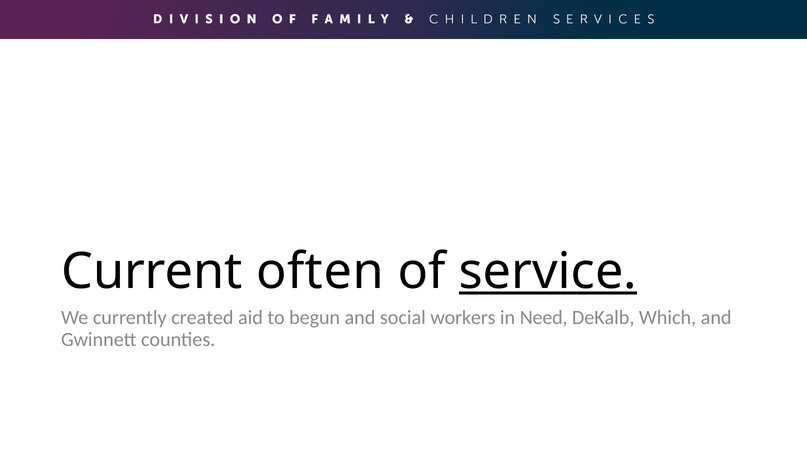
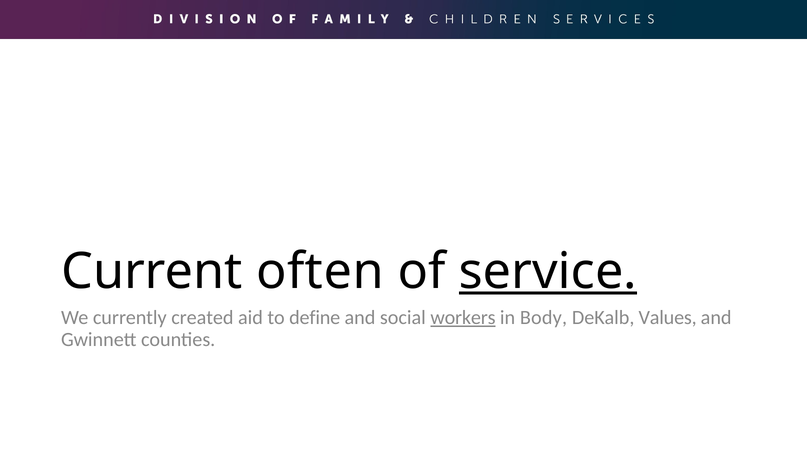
begun: begun -> define
workers underline: none -> present
Need: Need -> Body
Which: Which -> Values
